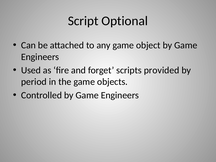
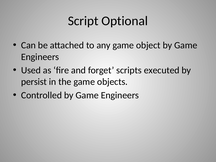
provided: provided -> executed
period: period -> persist
